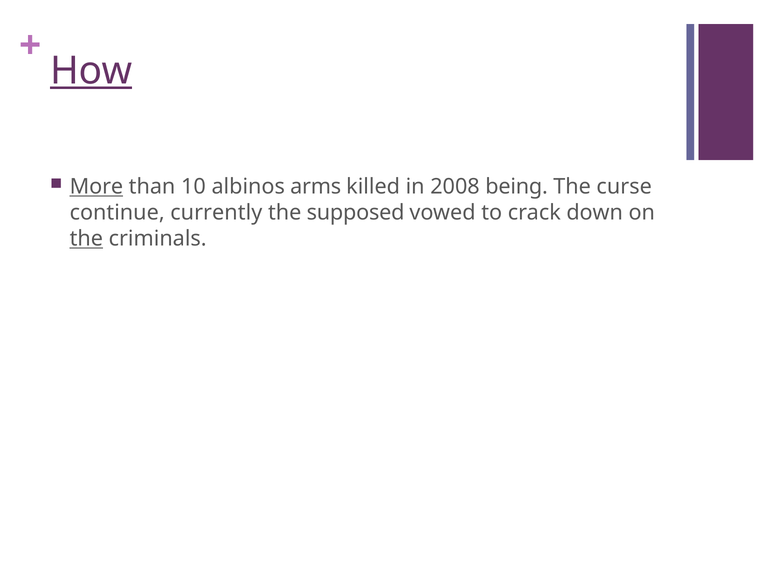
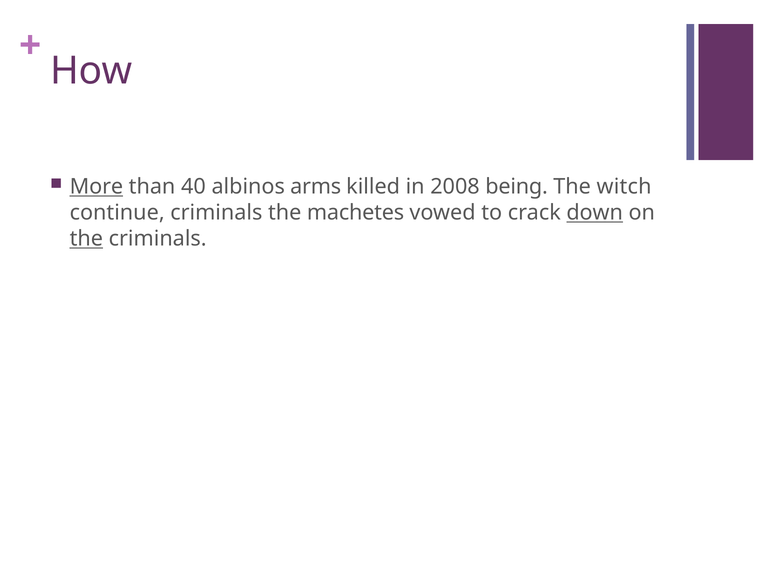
How underline: present -> none
10: 10 -> 40
curse: curse -> witch
continue currently: currently -> criminals
supposed: supposed -> machetes
down underline: none -> present
